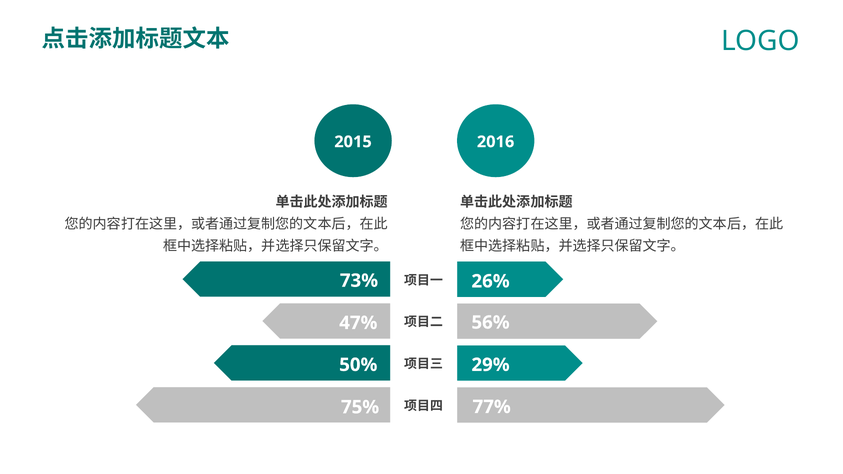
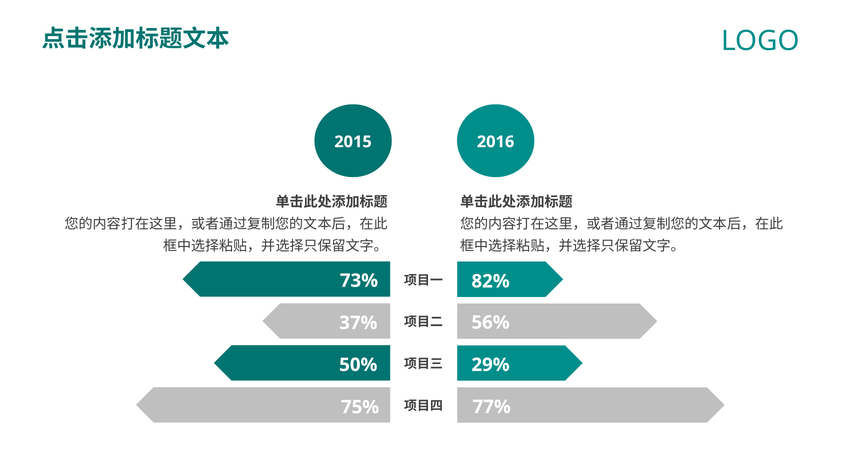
26%: 26% -> 82%
47%: 47% -> 37%
